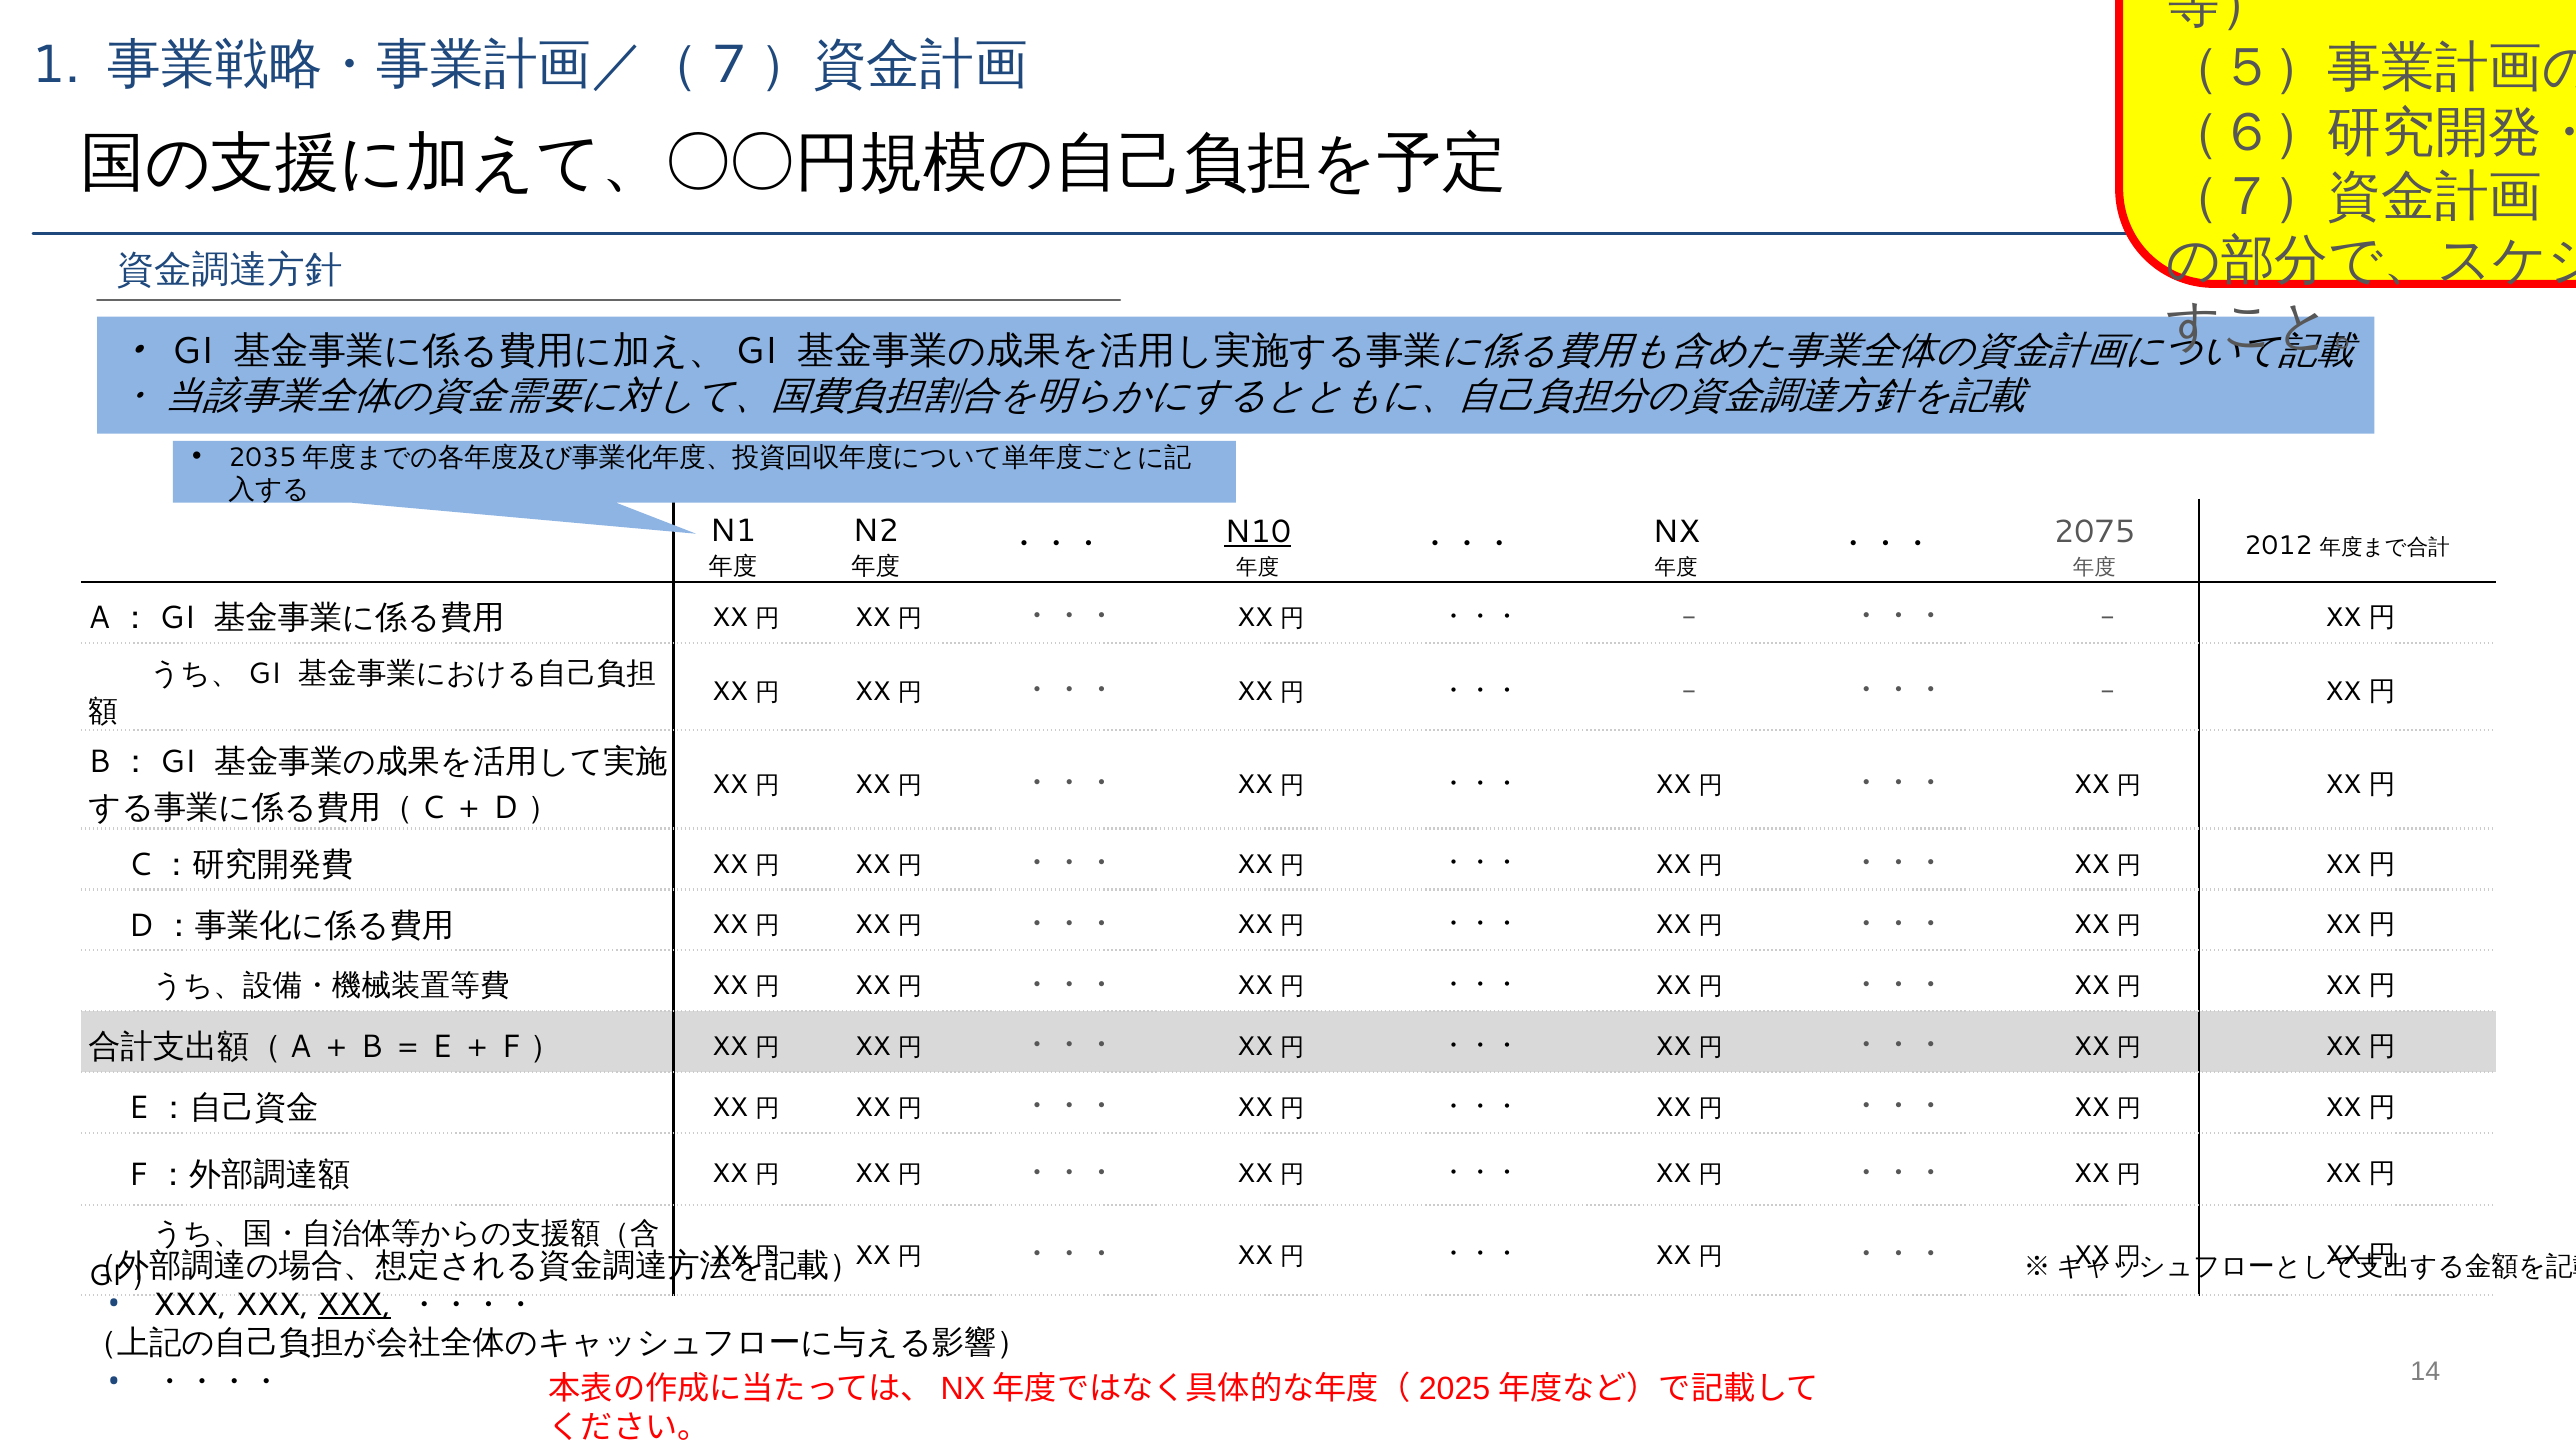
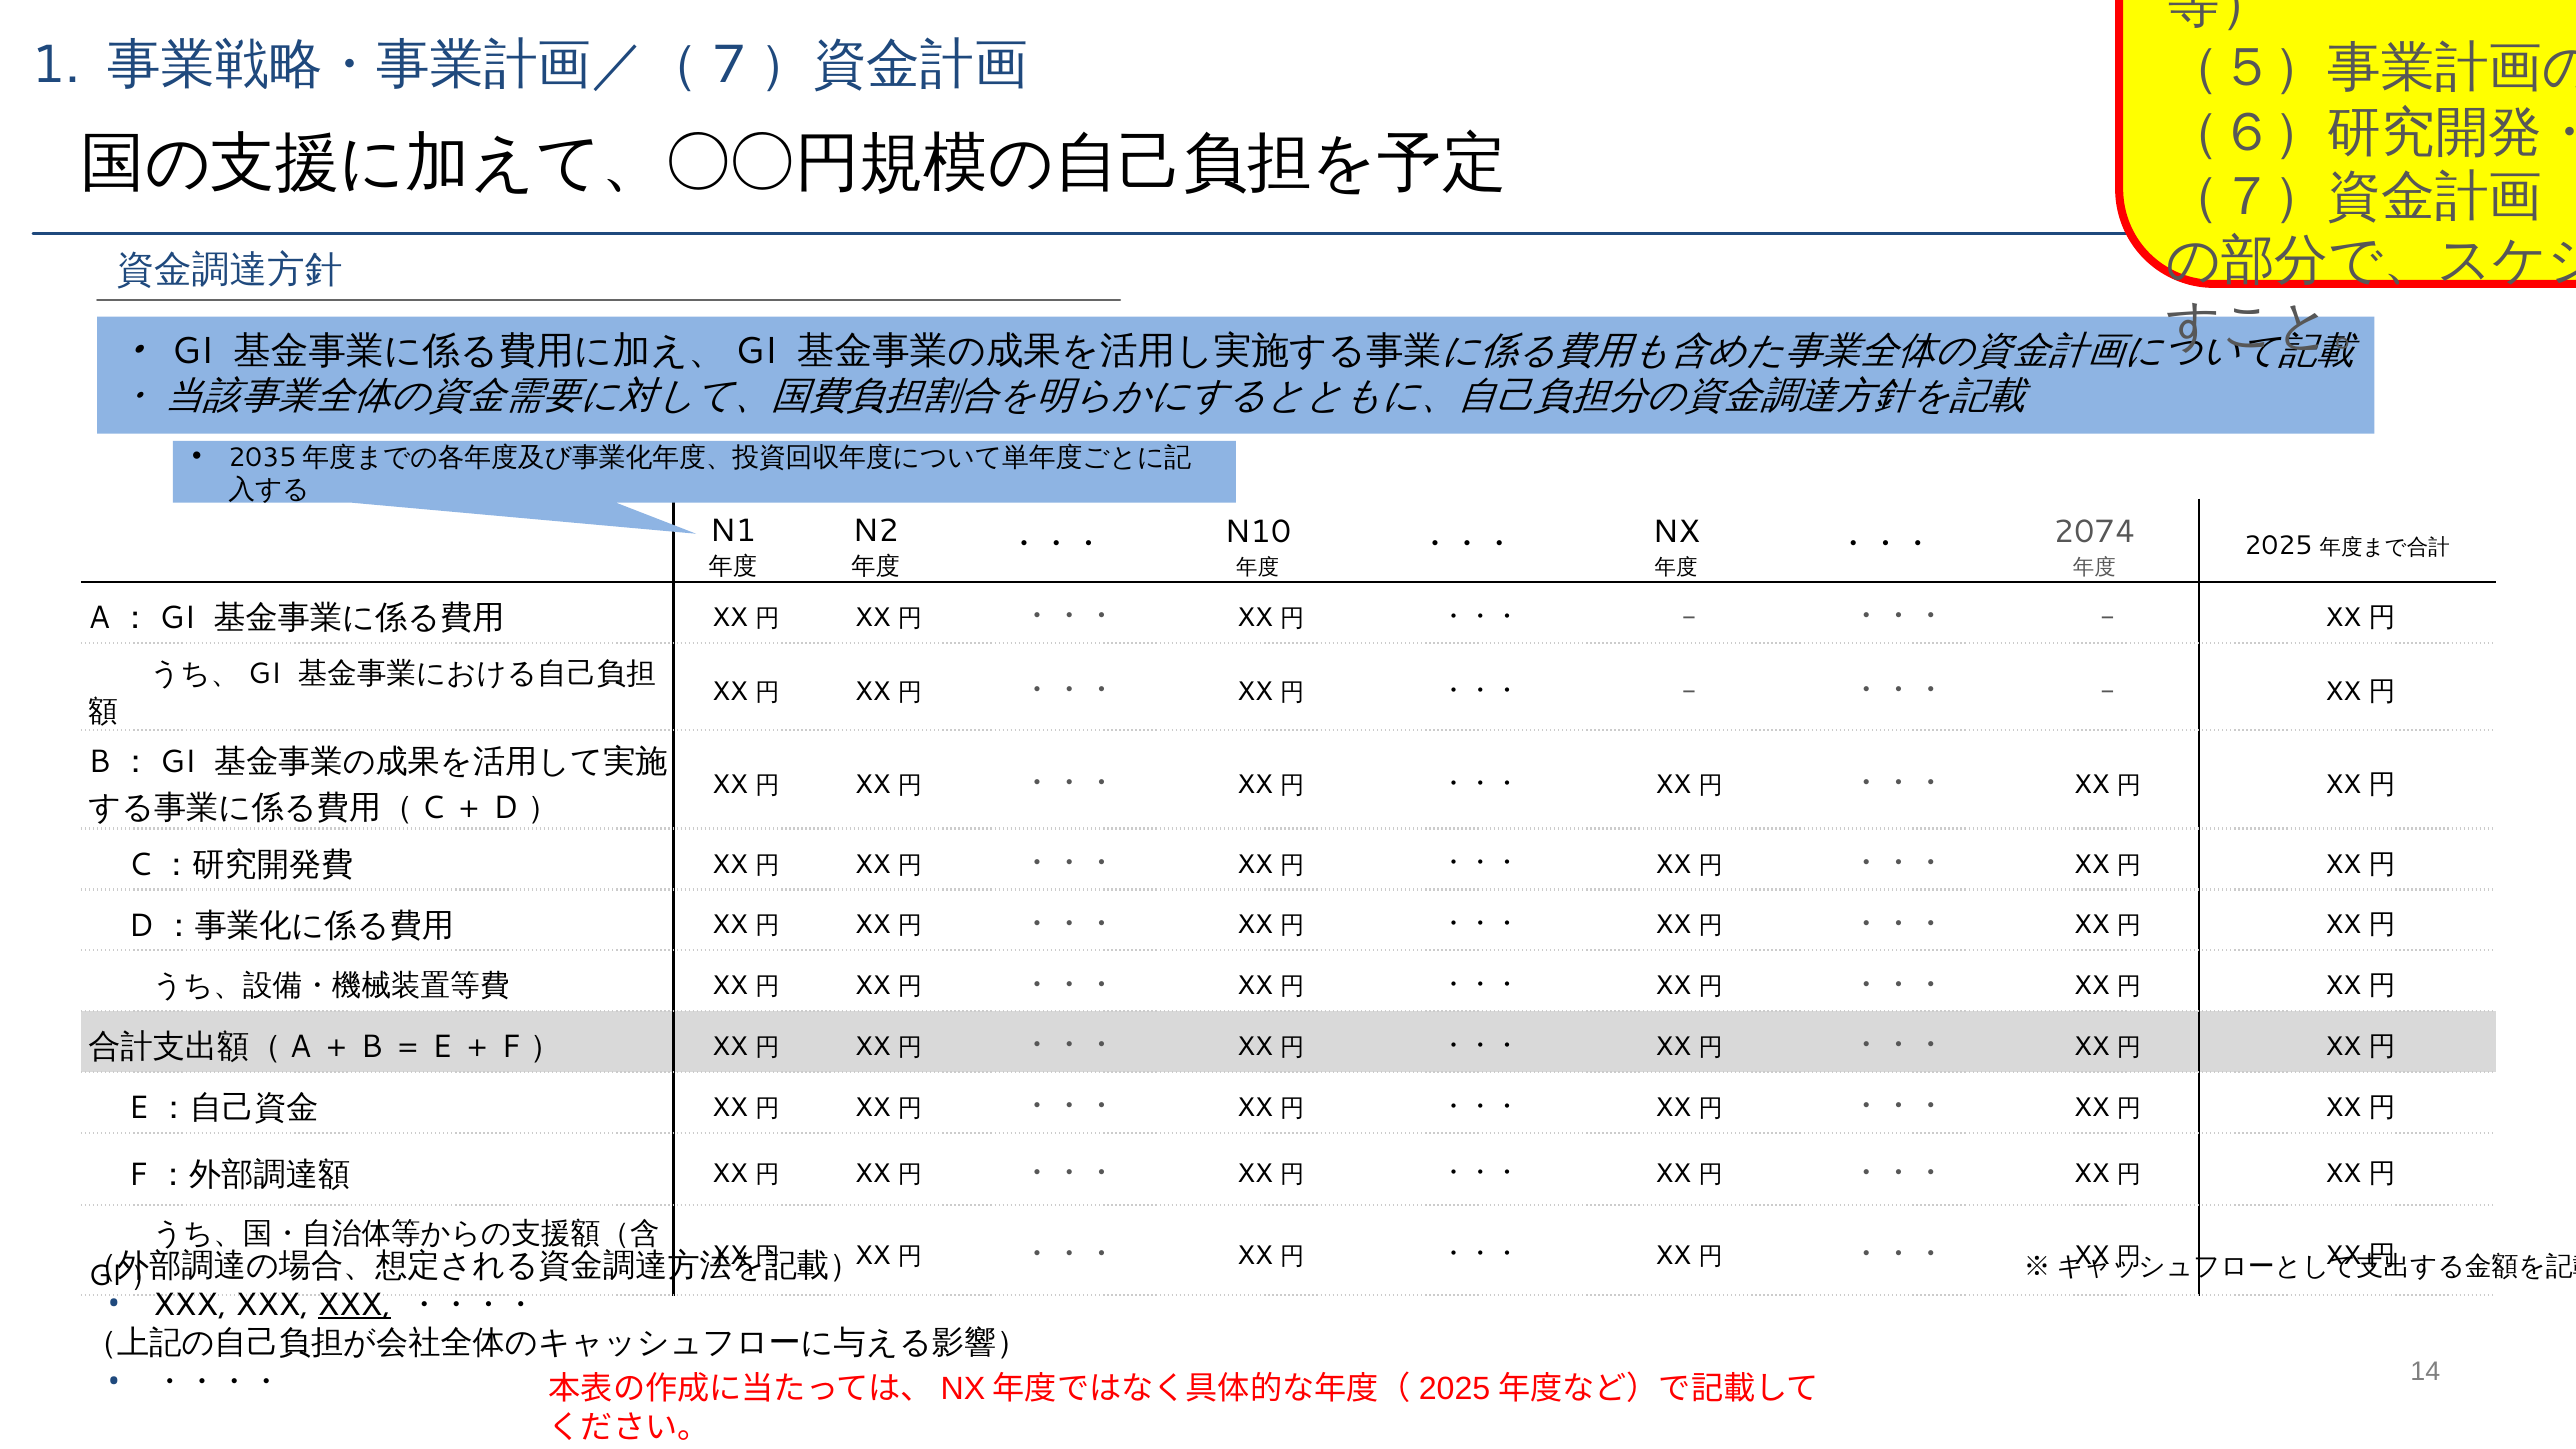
N10 underline: present -> none
2075: 2075 -> 2074
2012: 2012 -> 2025
